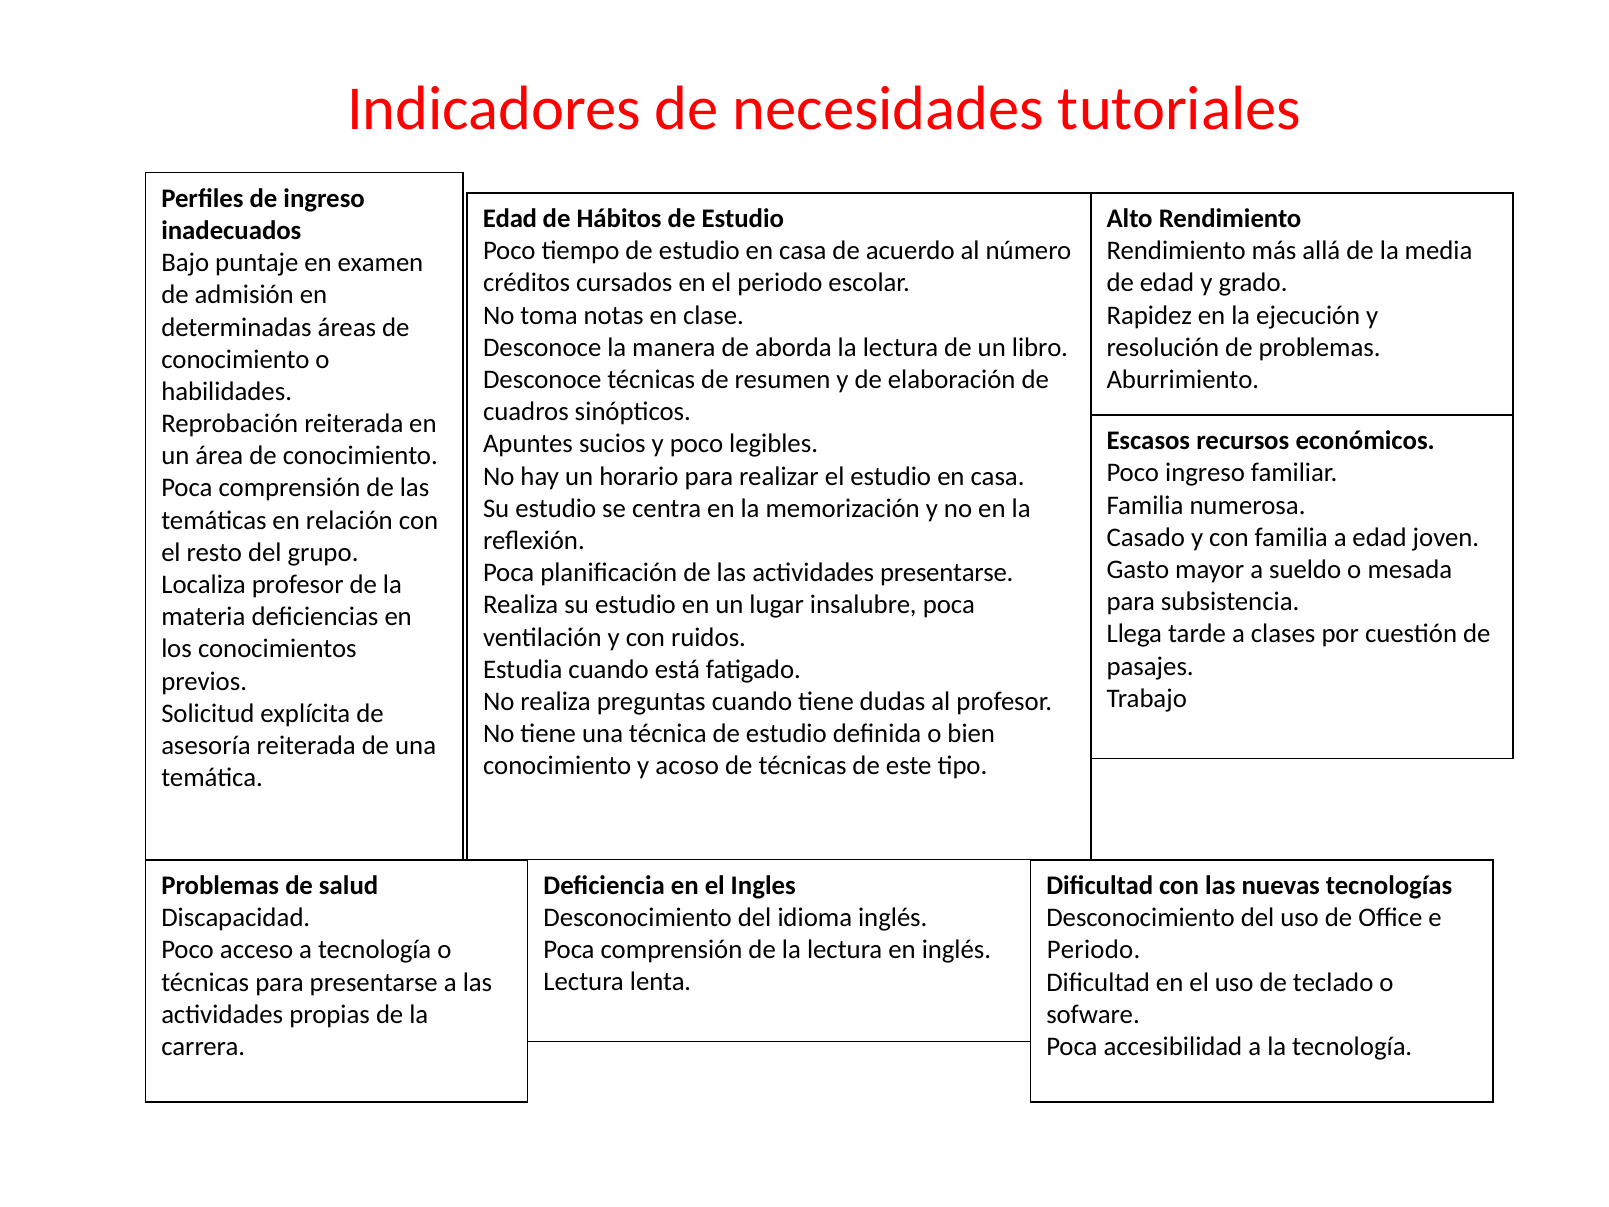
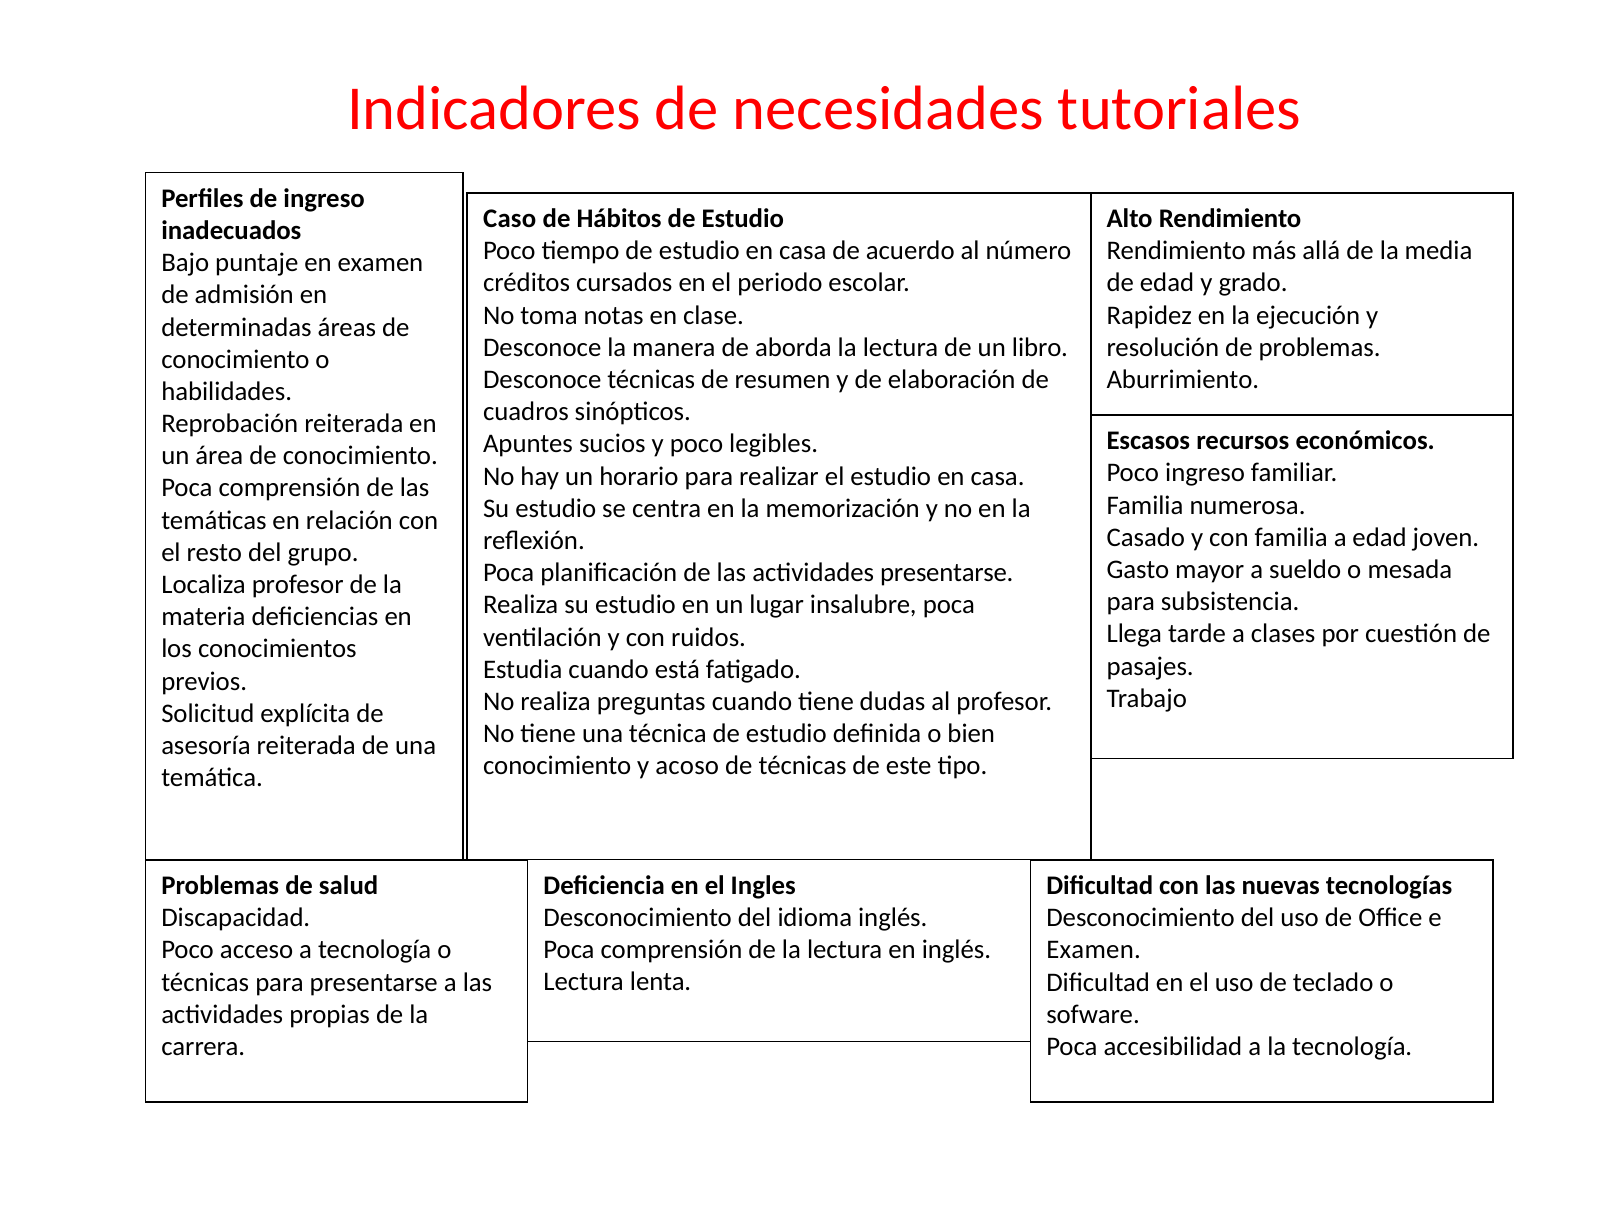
Edad at (510, 219): Edad -> Caso
Periodo at (1094, 950): Periodo -> Examen
